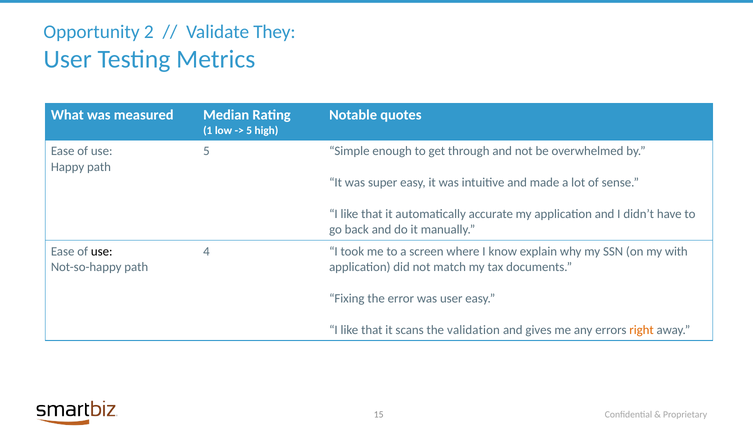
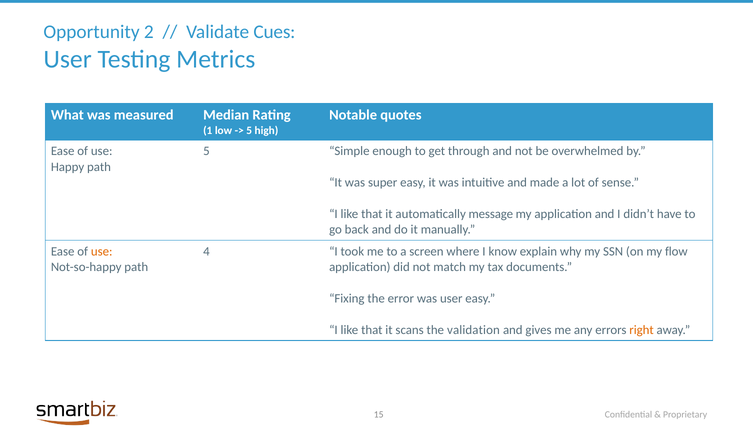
They: They -> Cues
accurate: accurate -> message
use at (102, 252) colour: black -> orange
with: with -> flow
